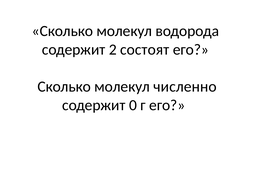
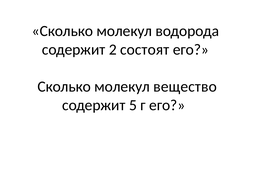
численно: численно -> вещество
0: 0 -> 5
